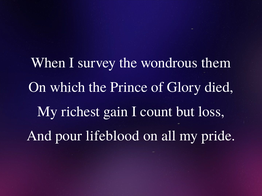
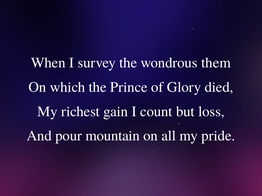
lifeblood: lifeblood -> mountain
